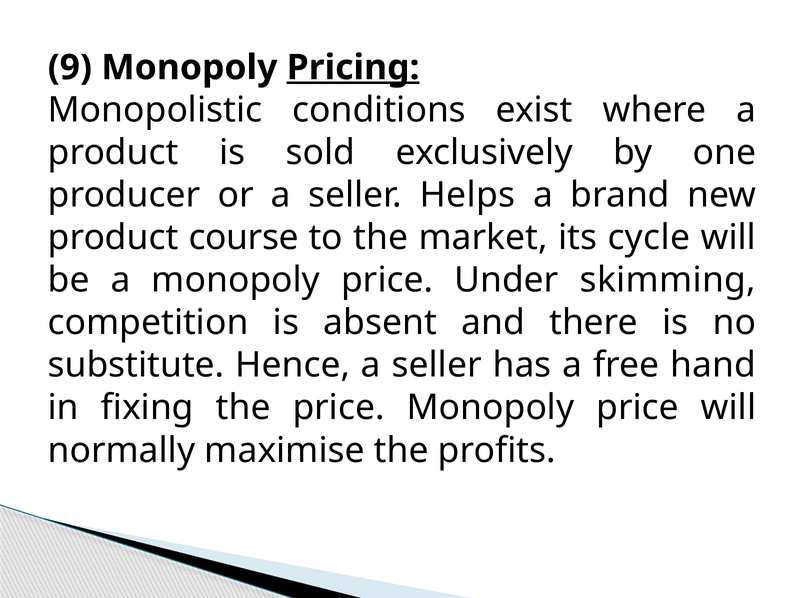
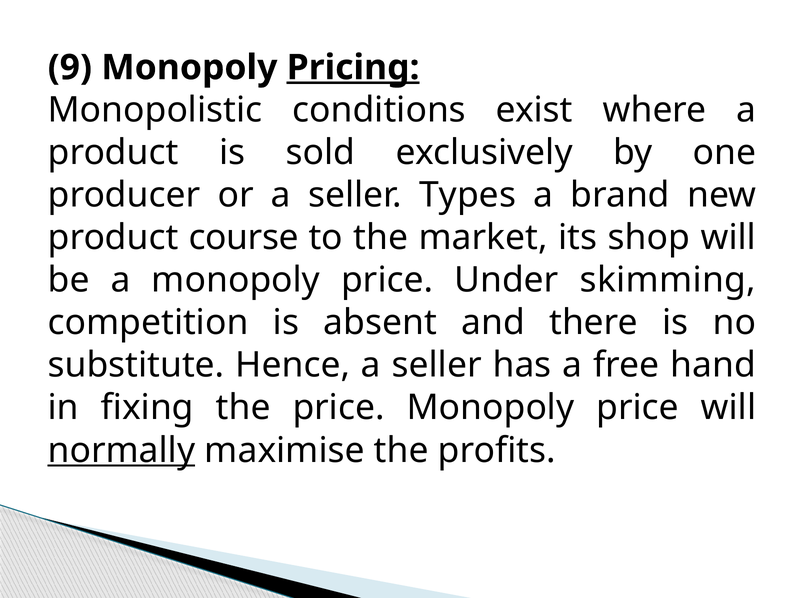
Helps: Helps -> Types
cycle: cycle -> shop
normally underline: none -> present
